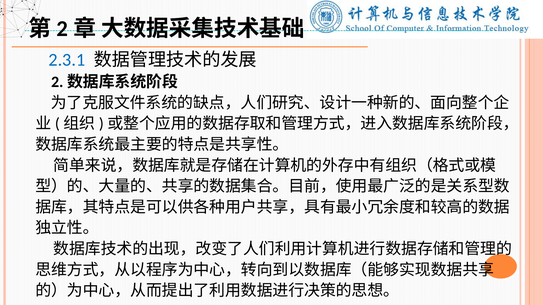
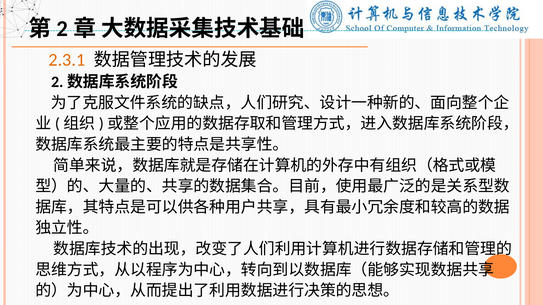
2.3.1 colour: blue -> orange
